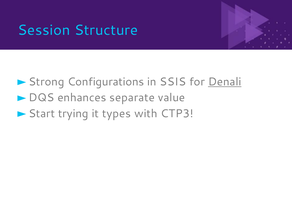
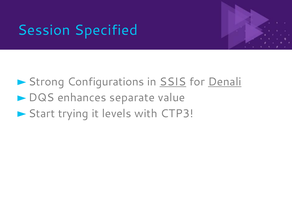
Structure: Structure -> Specified
SSIS underline: none -> present
types: types -> levels
